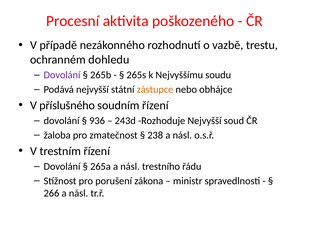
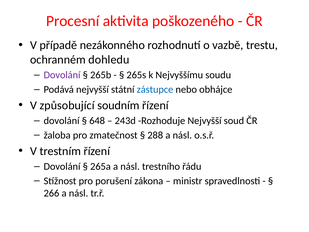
zástupce colour: orange -> blue
příslušného: příslušného -> způsobující
936: 936 -> 648
238: 238 -> 288
